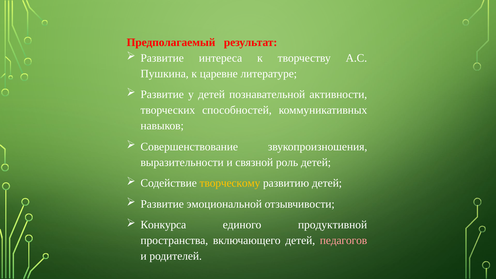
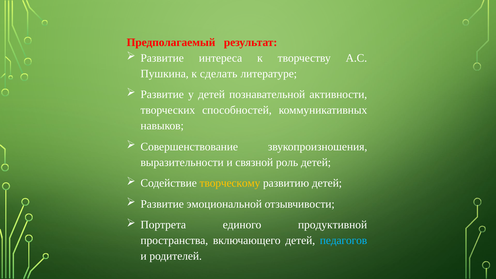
царевне: царевне -> сделать
Конкурса: Конкурса -> Портрета
педагогов colour: pink -> light blue
